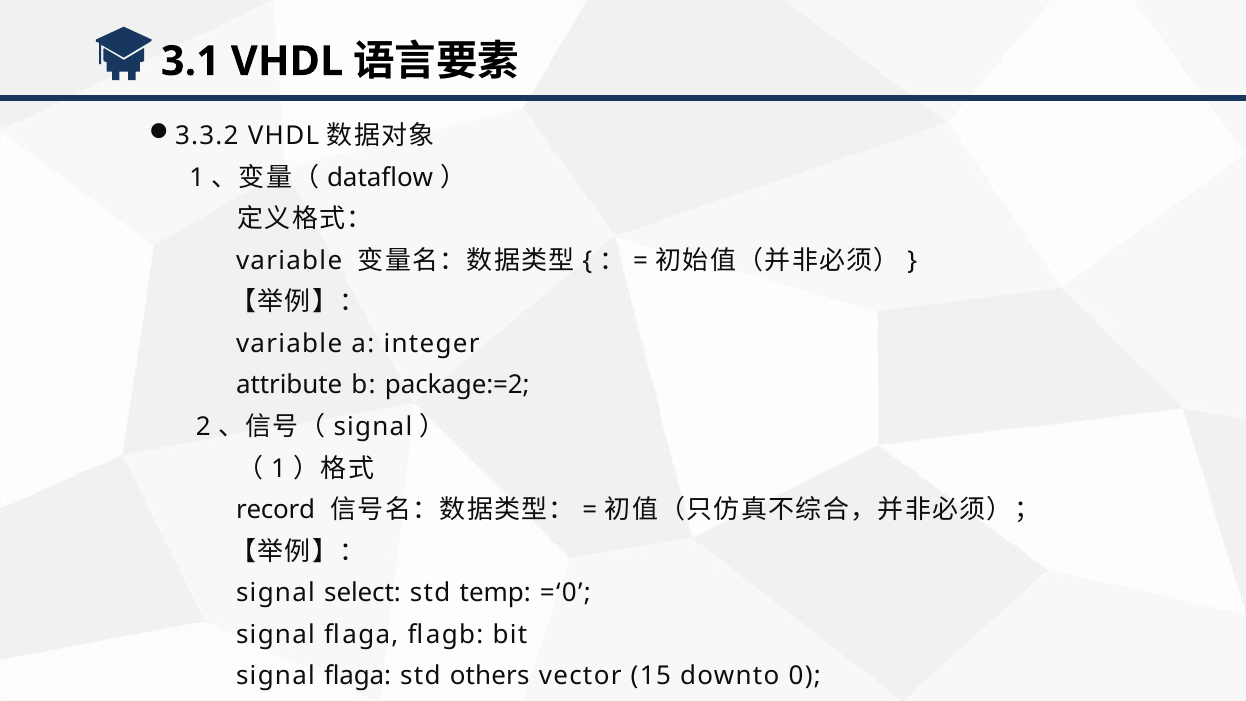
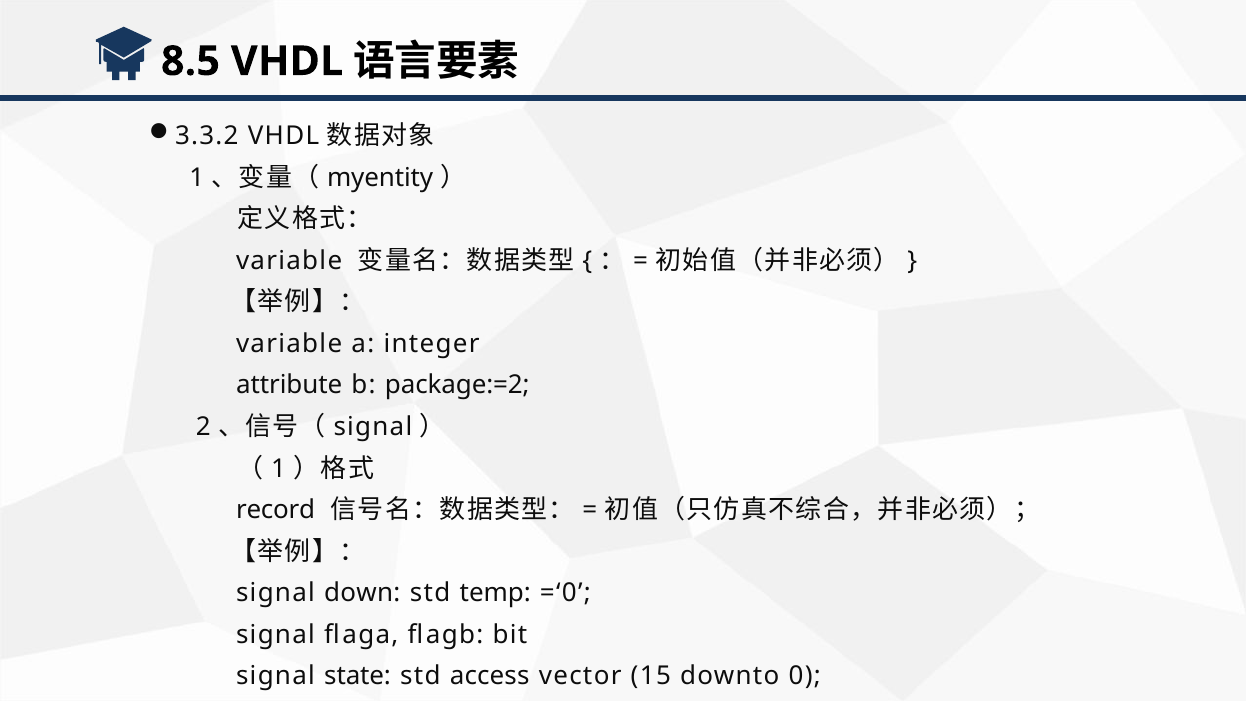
3.1: 3.1 -> 8.5
dataflow: dataflow -> myentity
select: select -> down
flaga at (358, 676): flaga -> state
others: others -> access
